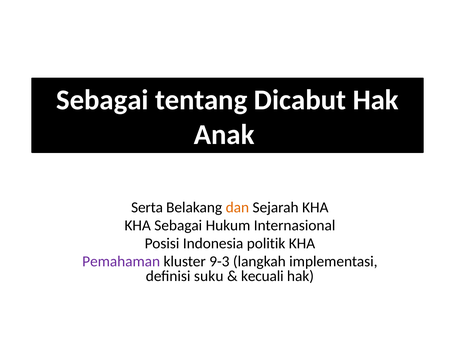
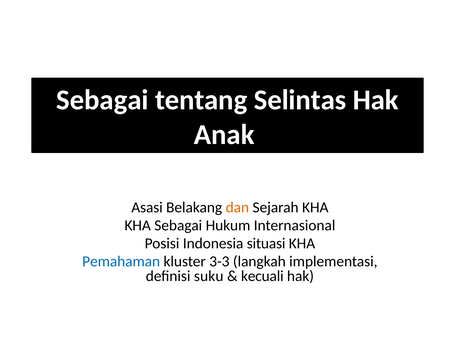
Dicabut: Dicabut -> Selintas
Serta: Serta -> Asasi
politik: politik -> situasi
Pemahaman colour: purple -> blue
9-3: 9-3 -> 3-3
